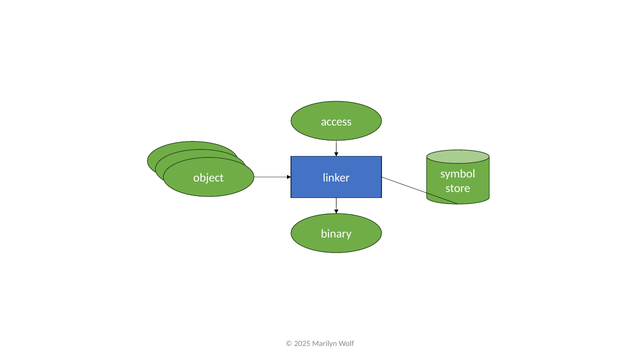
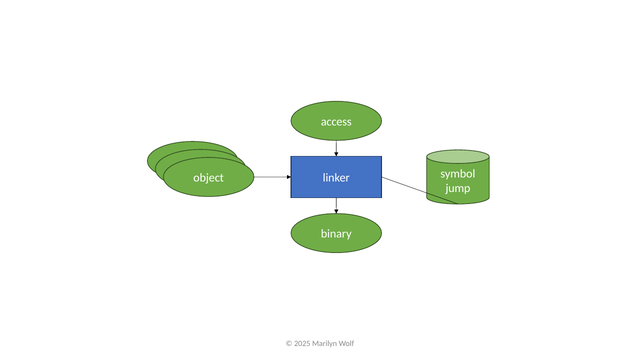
store: store -> jump
